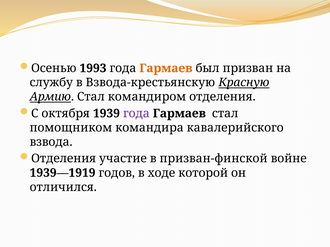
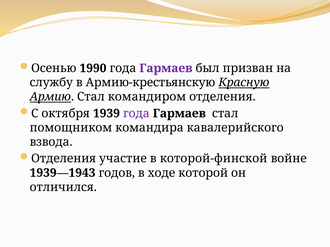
1993: 1993 -> 1990
Гармаев at (166, 68) colour: orange -> purple
Взвода-крестьянскую: Взвода-крестьянскую -> Армию-крестьянскую
призван-финской: призван-финской -> которой-финской
1939—1919: 1939—1919 -> 1939—1943
